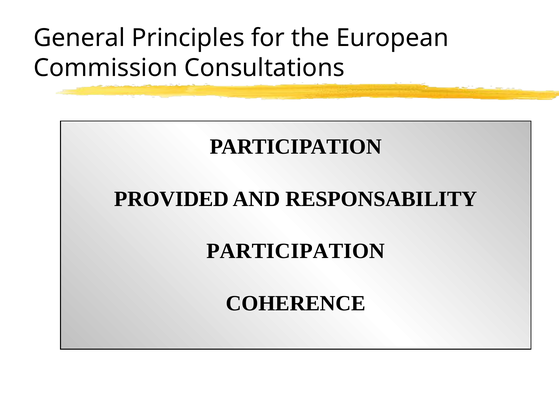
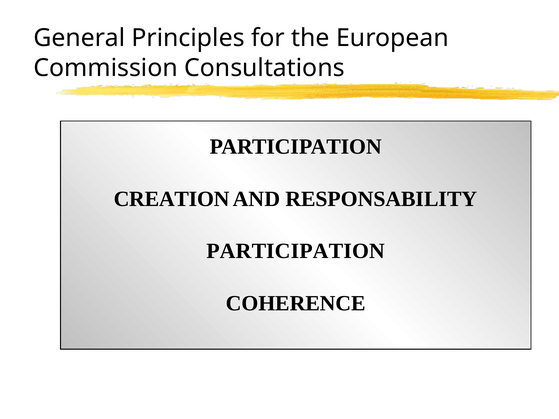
PROVIDED: PROVIDED -> CREATION
